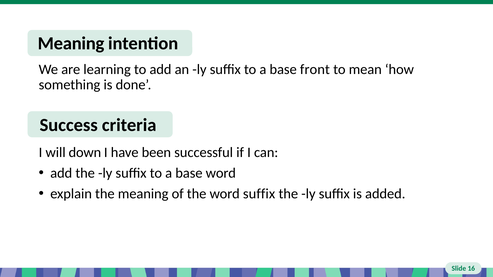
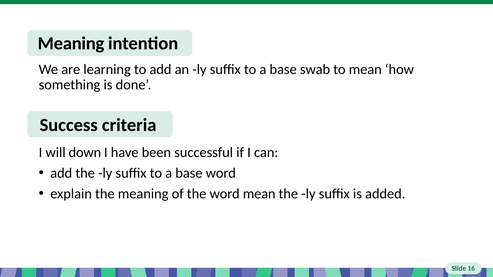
front: front -> swab
word suffix: suffix -> mean
